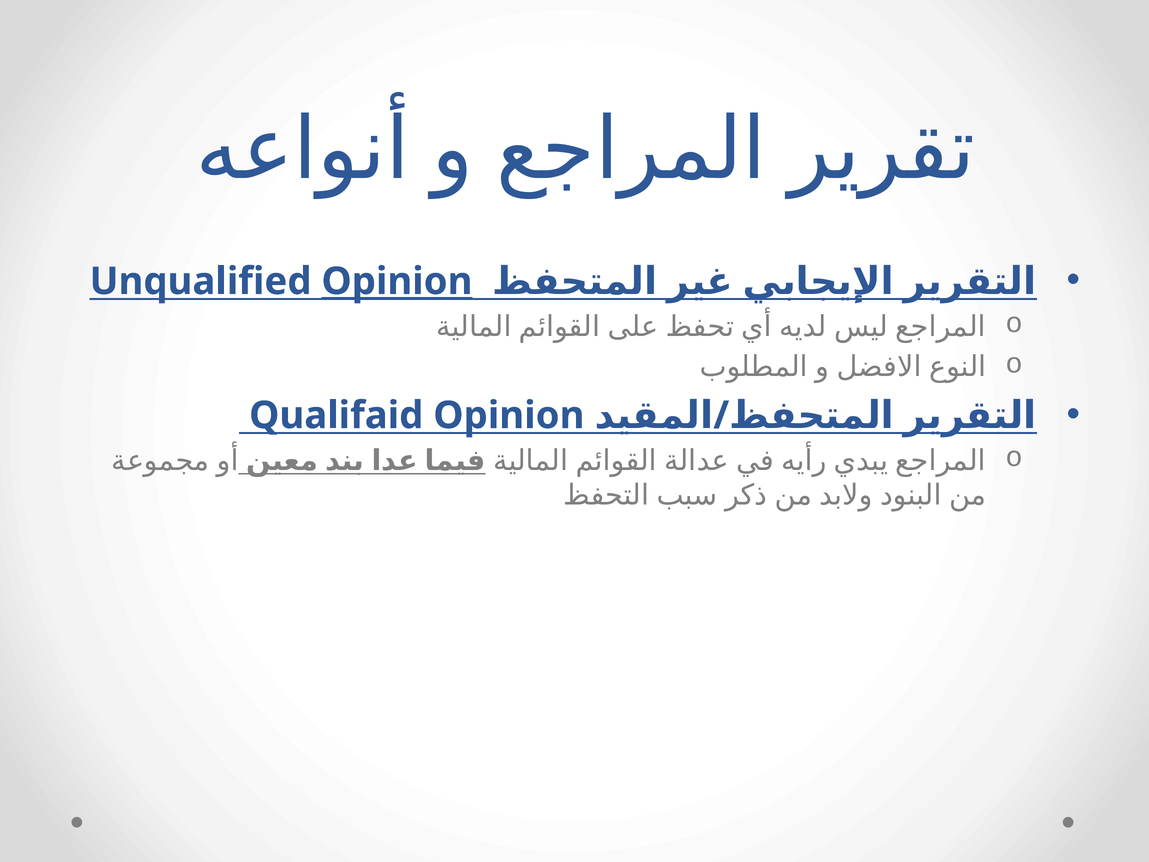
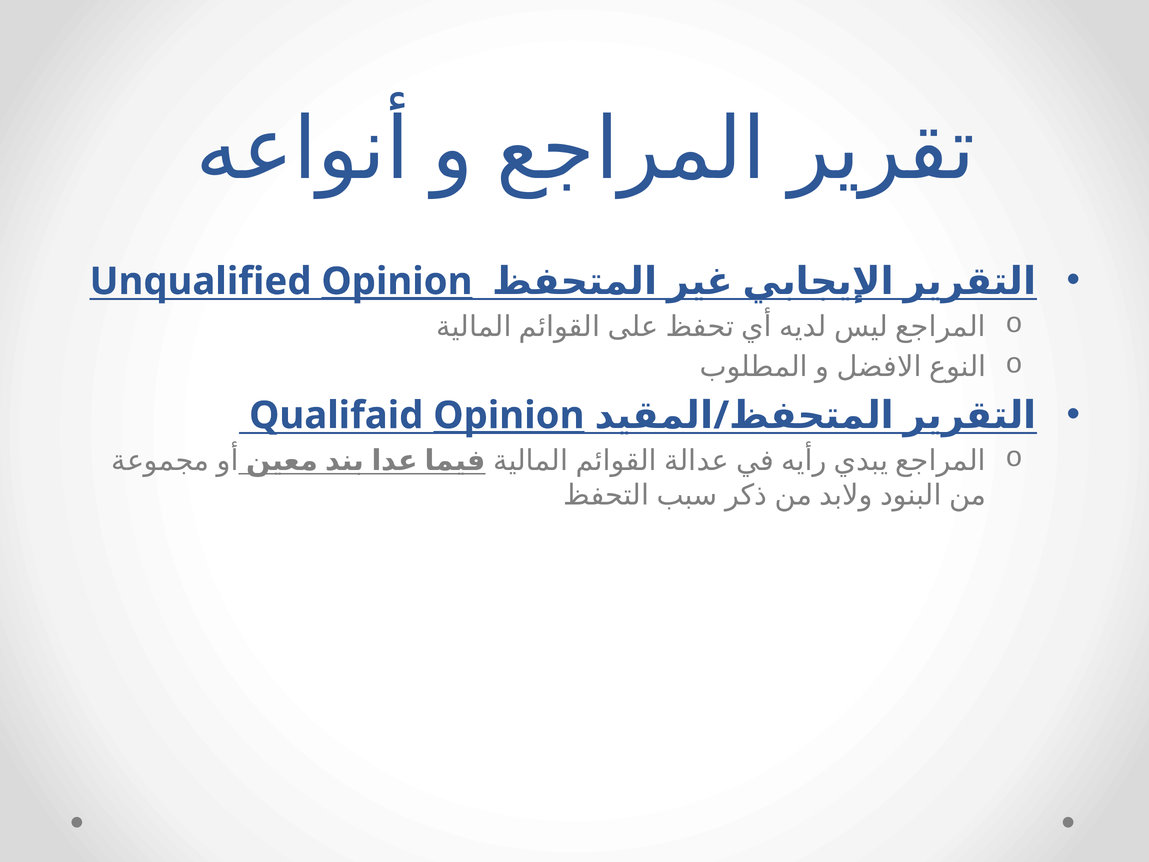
Opinion at (509, 415) underline: none -> present
